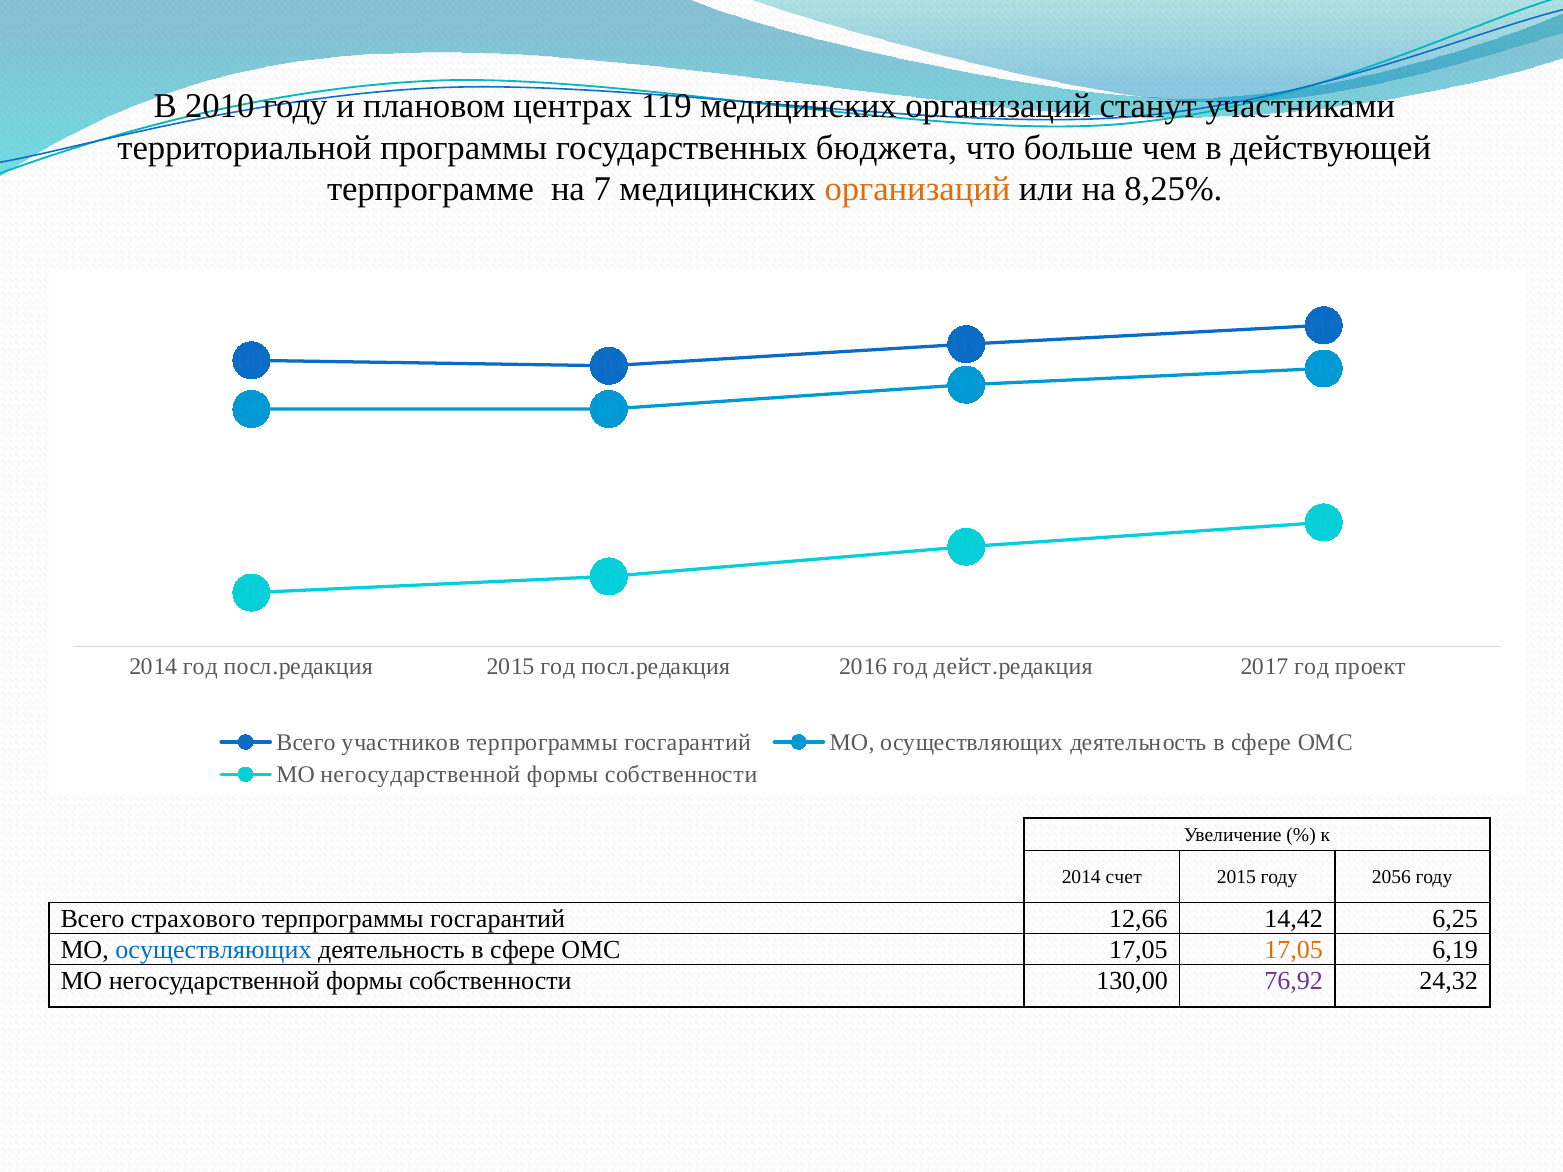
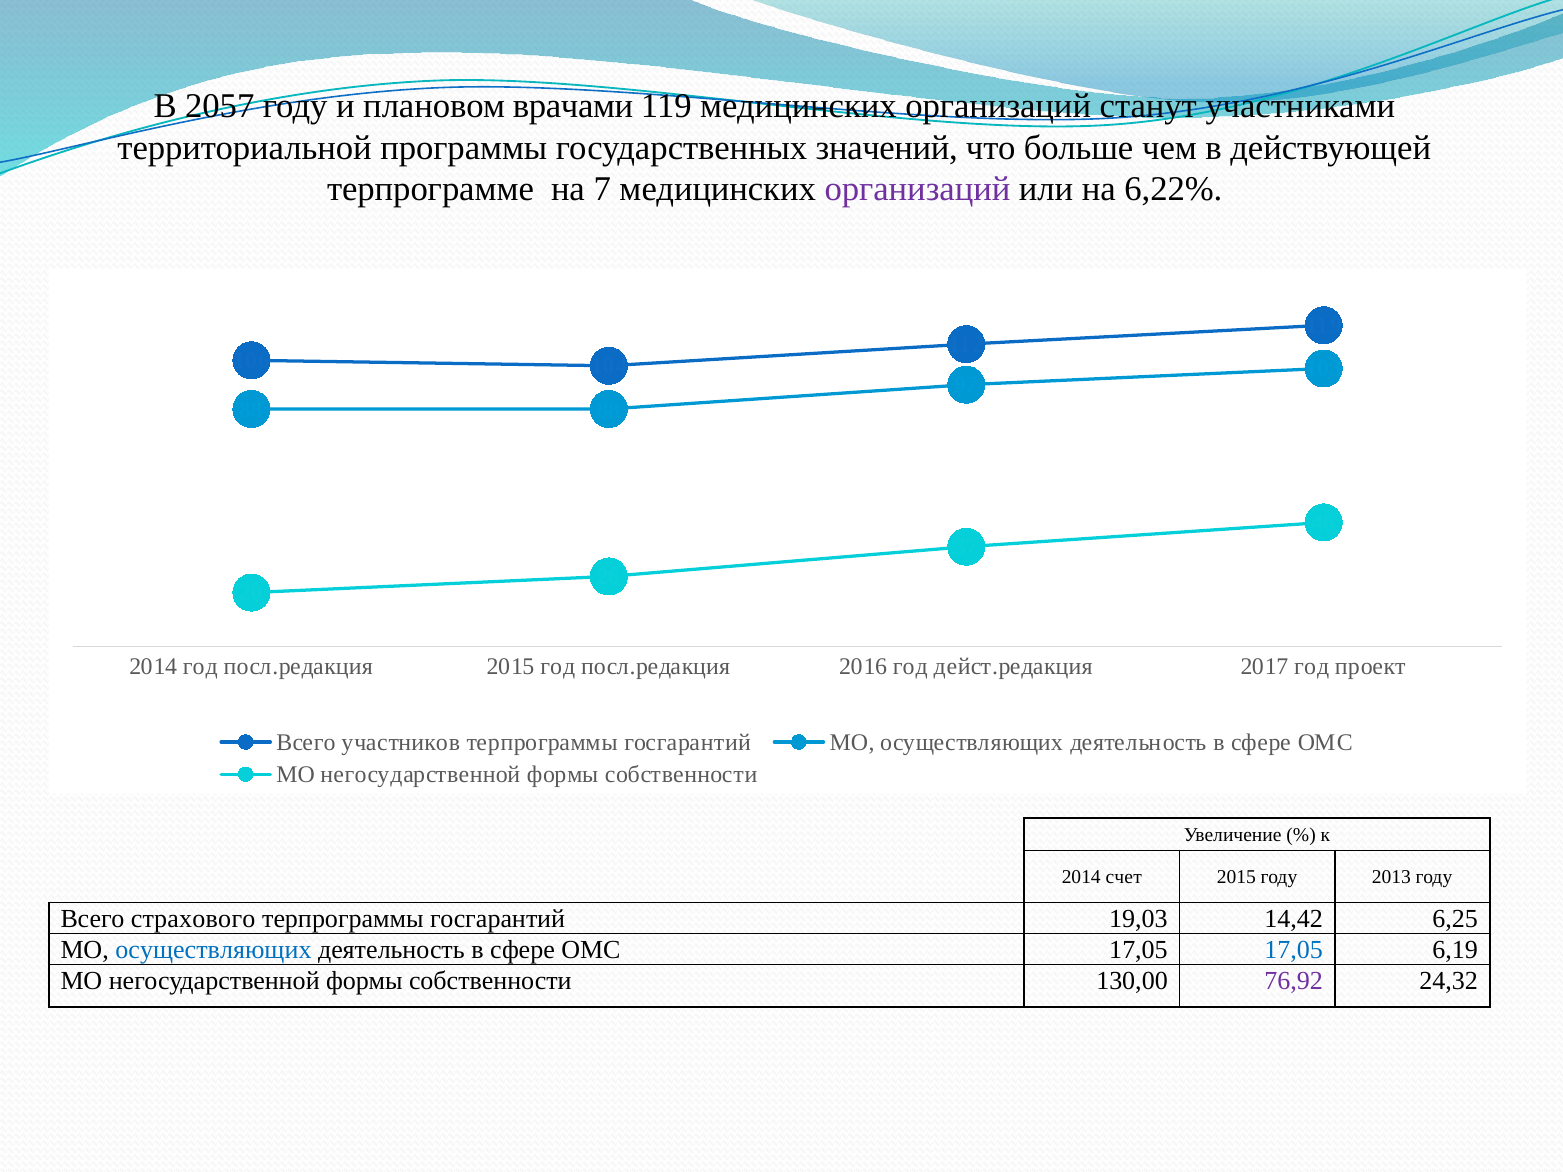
2010: 2010 -> 2057
центрах: центрах -> врачами
бюджета: бюджета -> значений
организаций at (917, 189) colour: orange -> purple
8,25%: 8,25% -> 6,22%
2056: 2056 -> 2013
12,66: 12,66 -> 19,03
17,05 at (1294, 950) colour: orange -> blue
